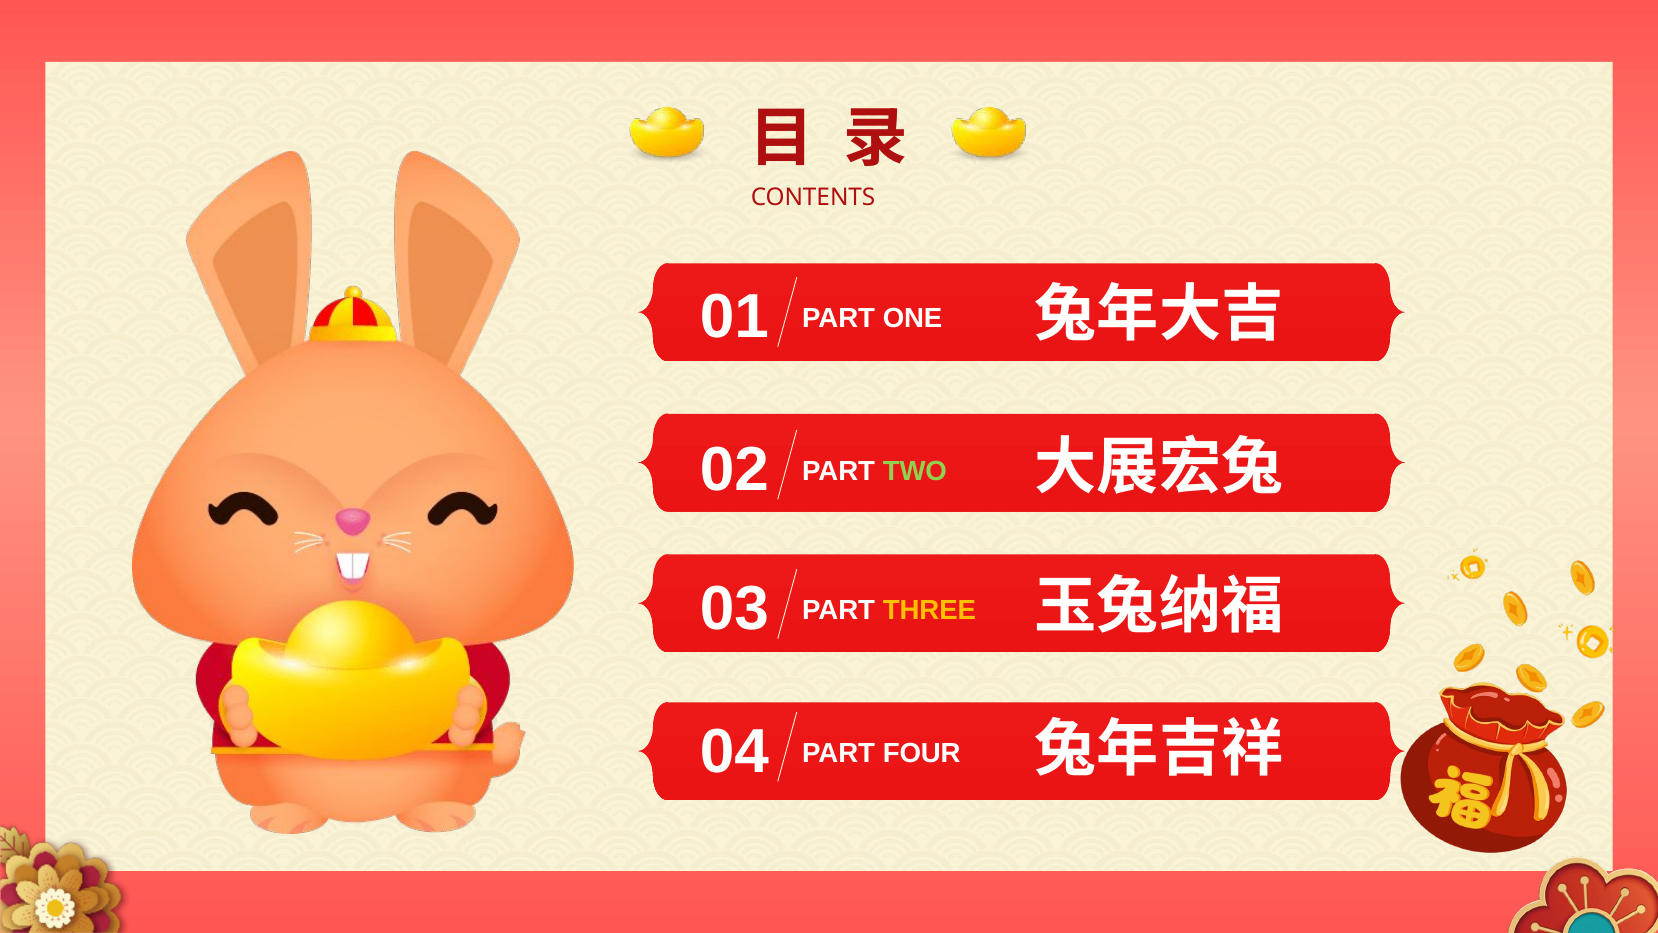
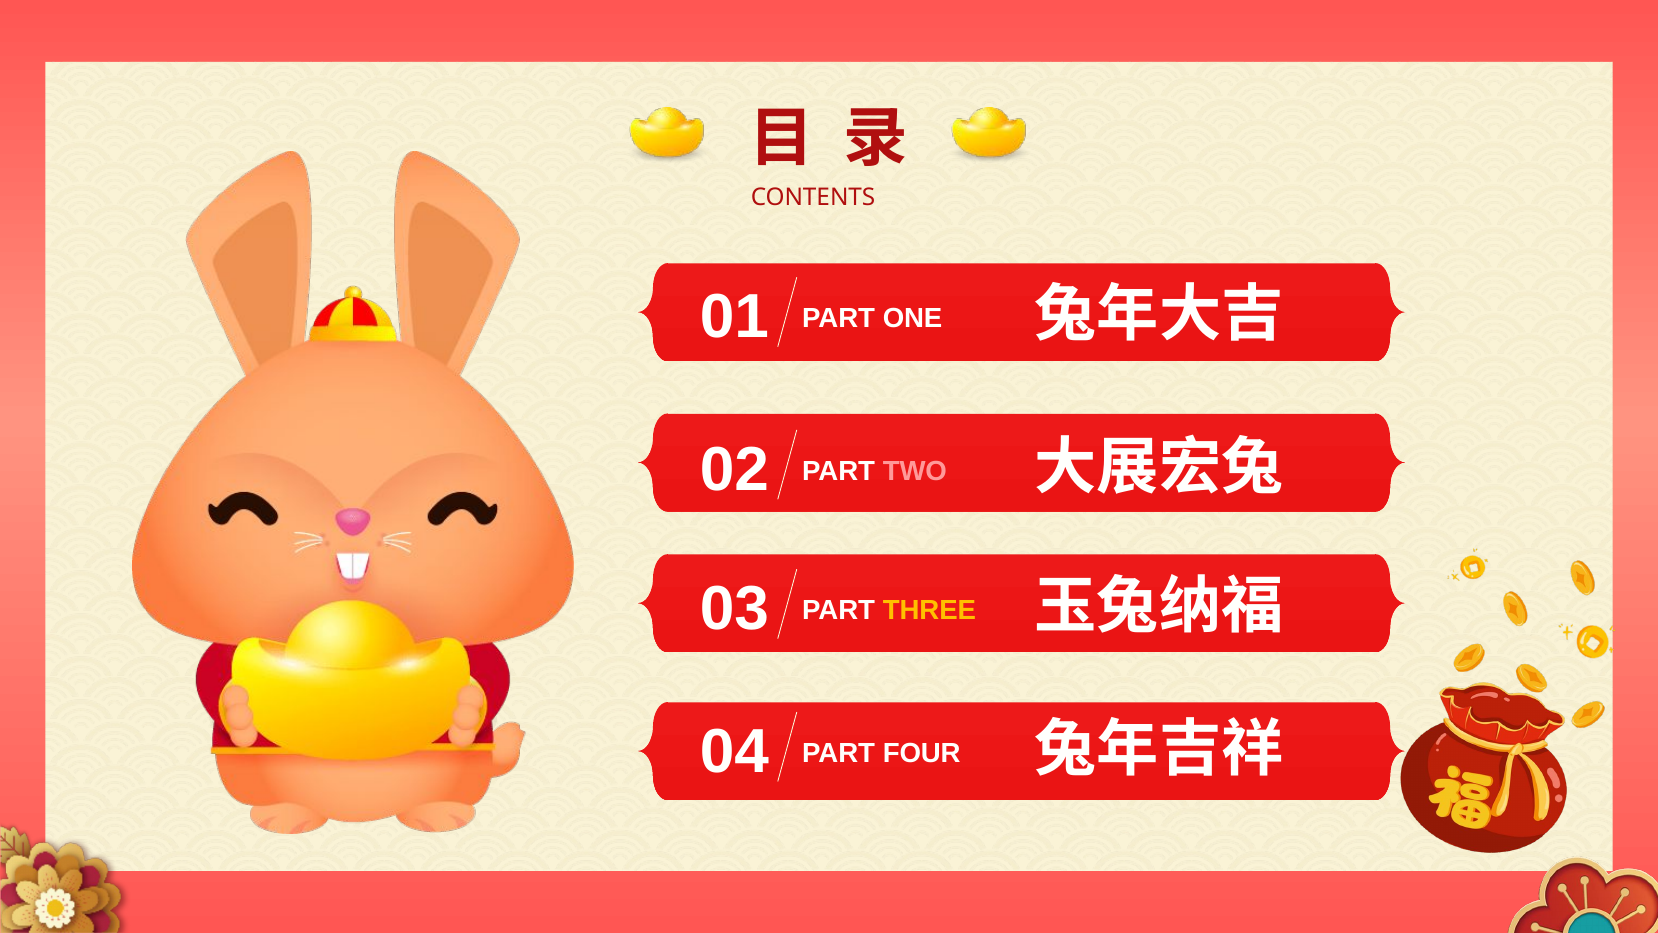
TWO colour: light green -> pink
